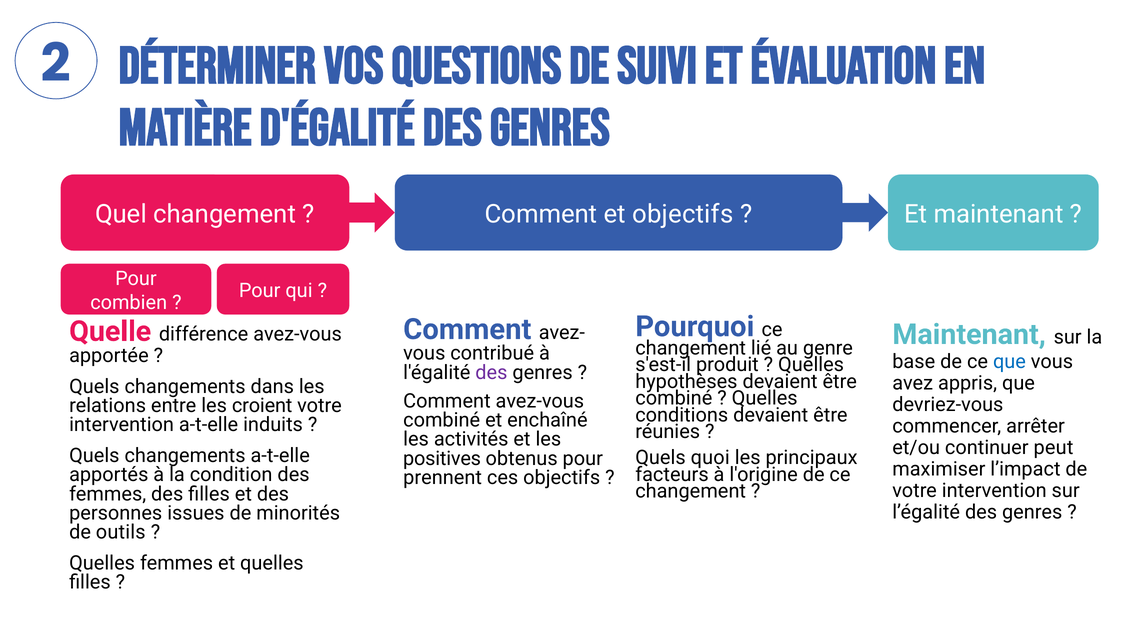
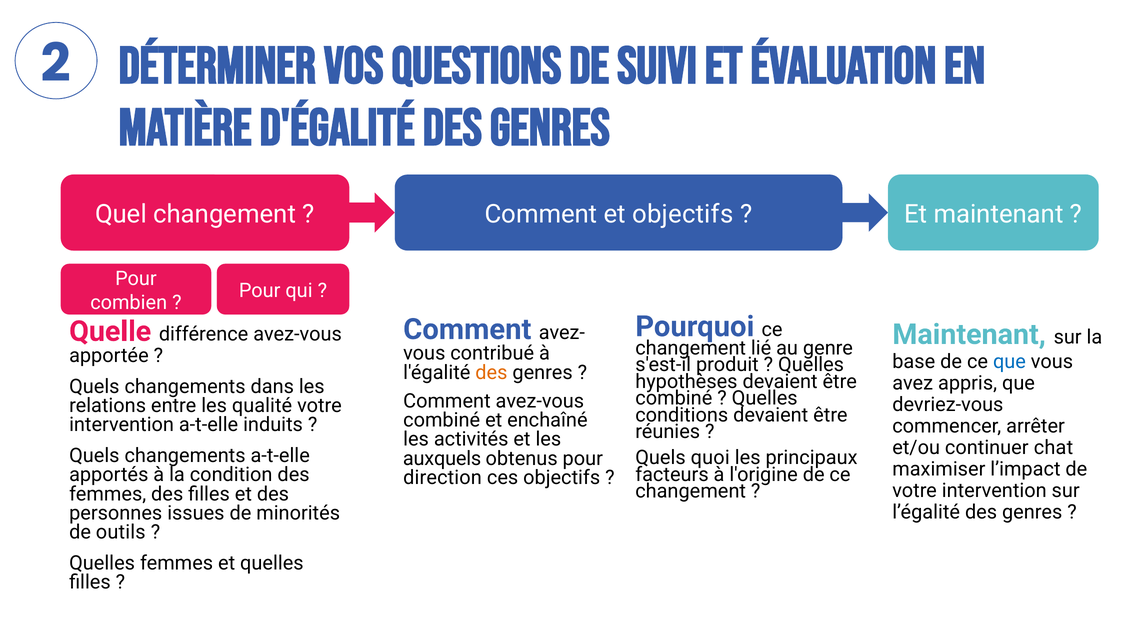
des at (491, 372) colour: purple -> orange
croient: croient -> qualité
peut: peut -> chat
positives: positives -> auxquels
prennent: prennent -> direction
